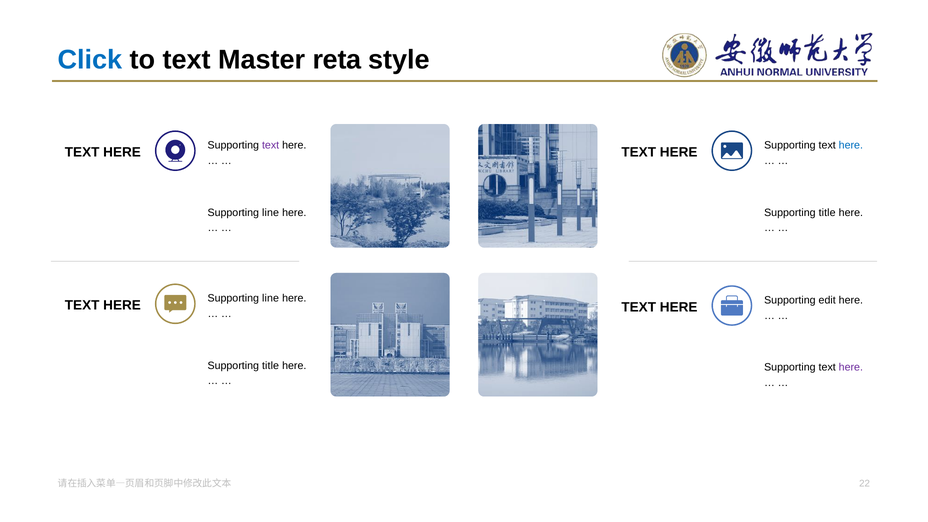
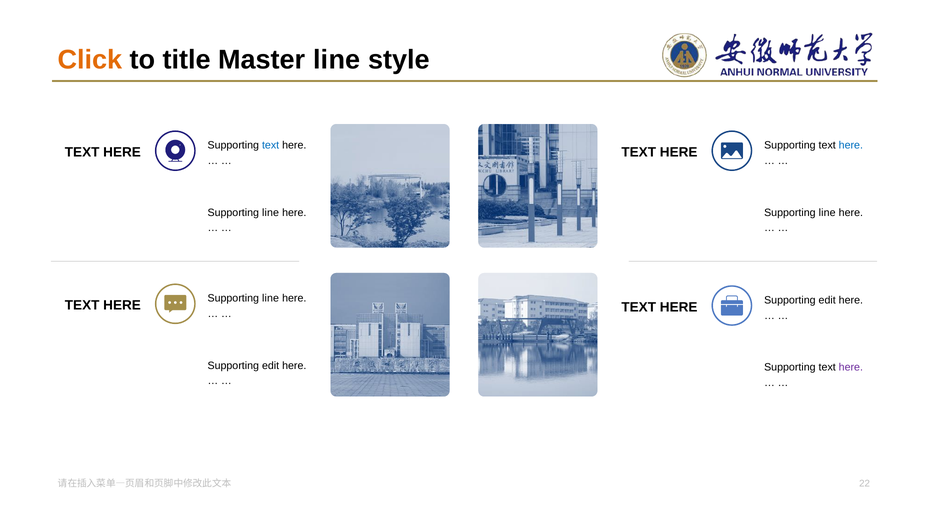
Click colour: blue -> orange
to text: text -> title
Master reta: reta -> line
text at (271, 145) colour: purple -> blue
title at (827, 213): title -> line
title at (271, 366): title -> edit
